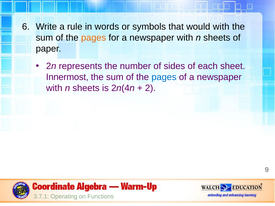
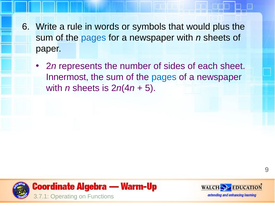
would with: with -> plus
pages at (94, 38) colour: orange -> blue
2: 2 -> 5
